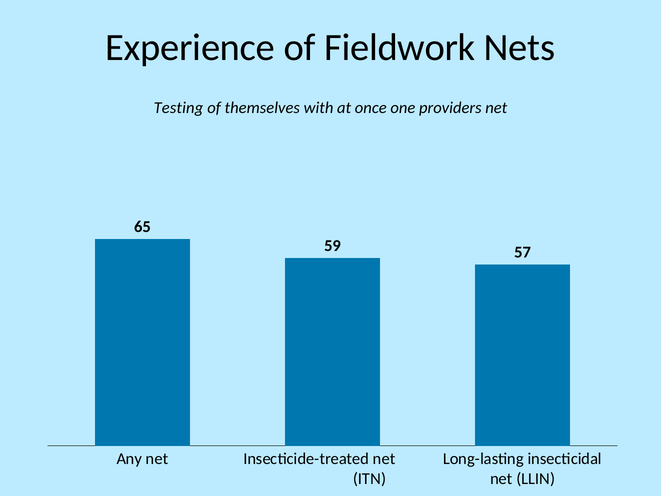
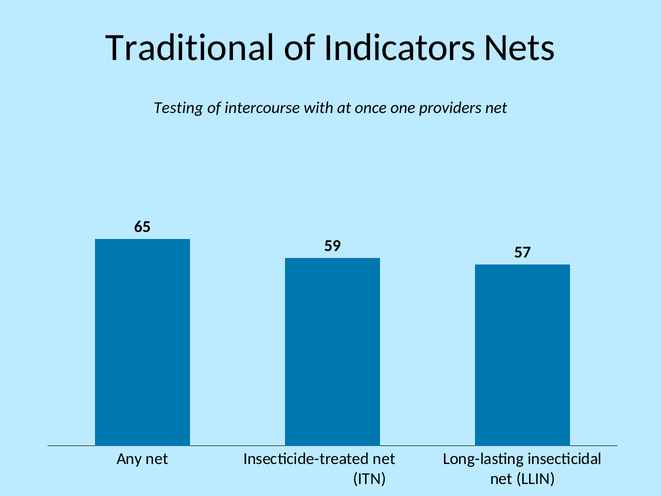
Experience: Experience -> Traditional
Fieldwork: Fieldwork -> Indicators
themselves: themselves -> intercourse
